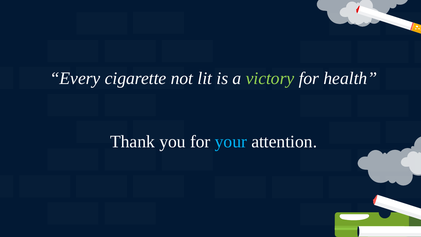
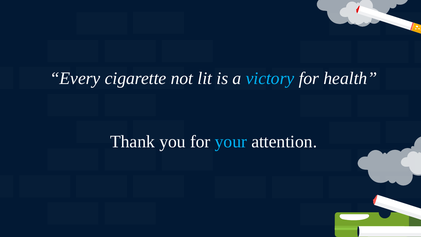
victory colour: light green -> light blue
